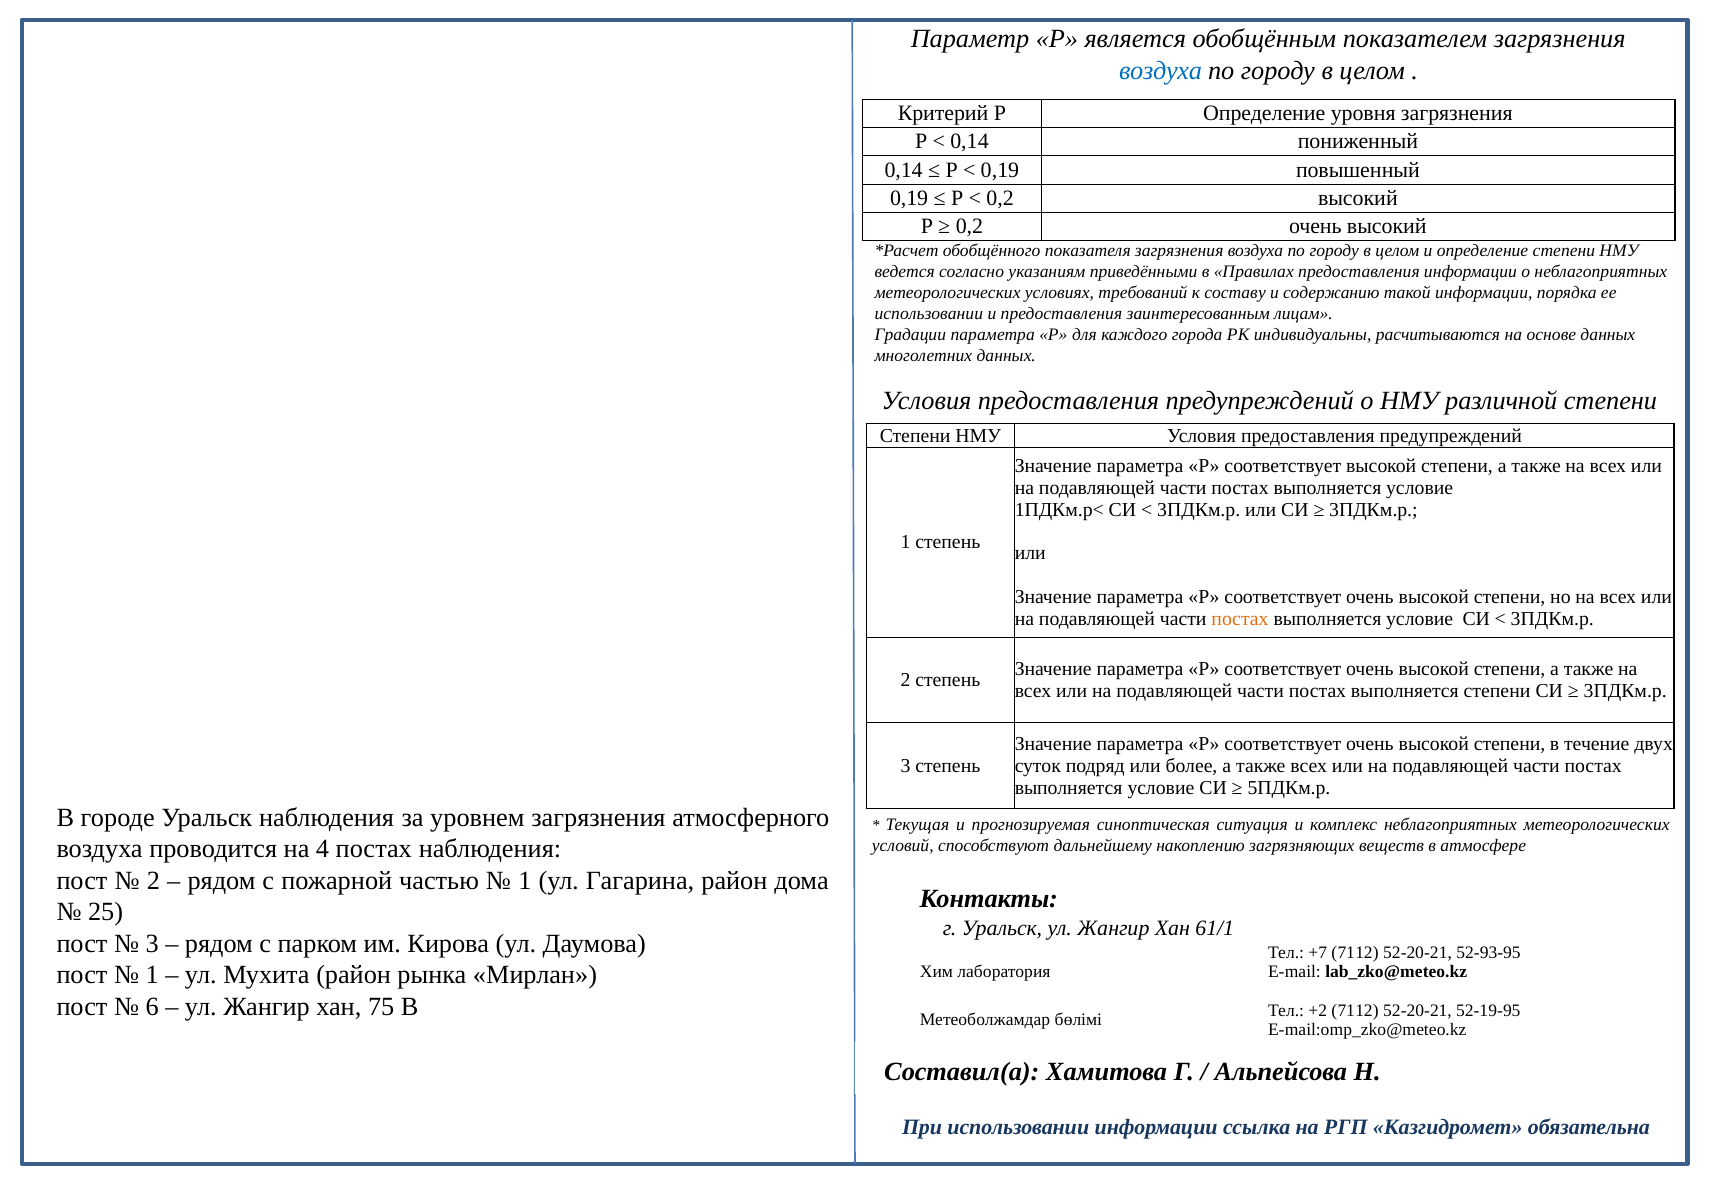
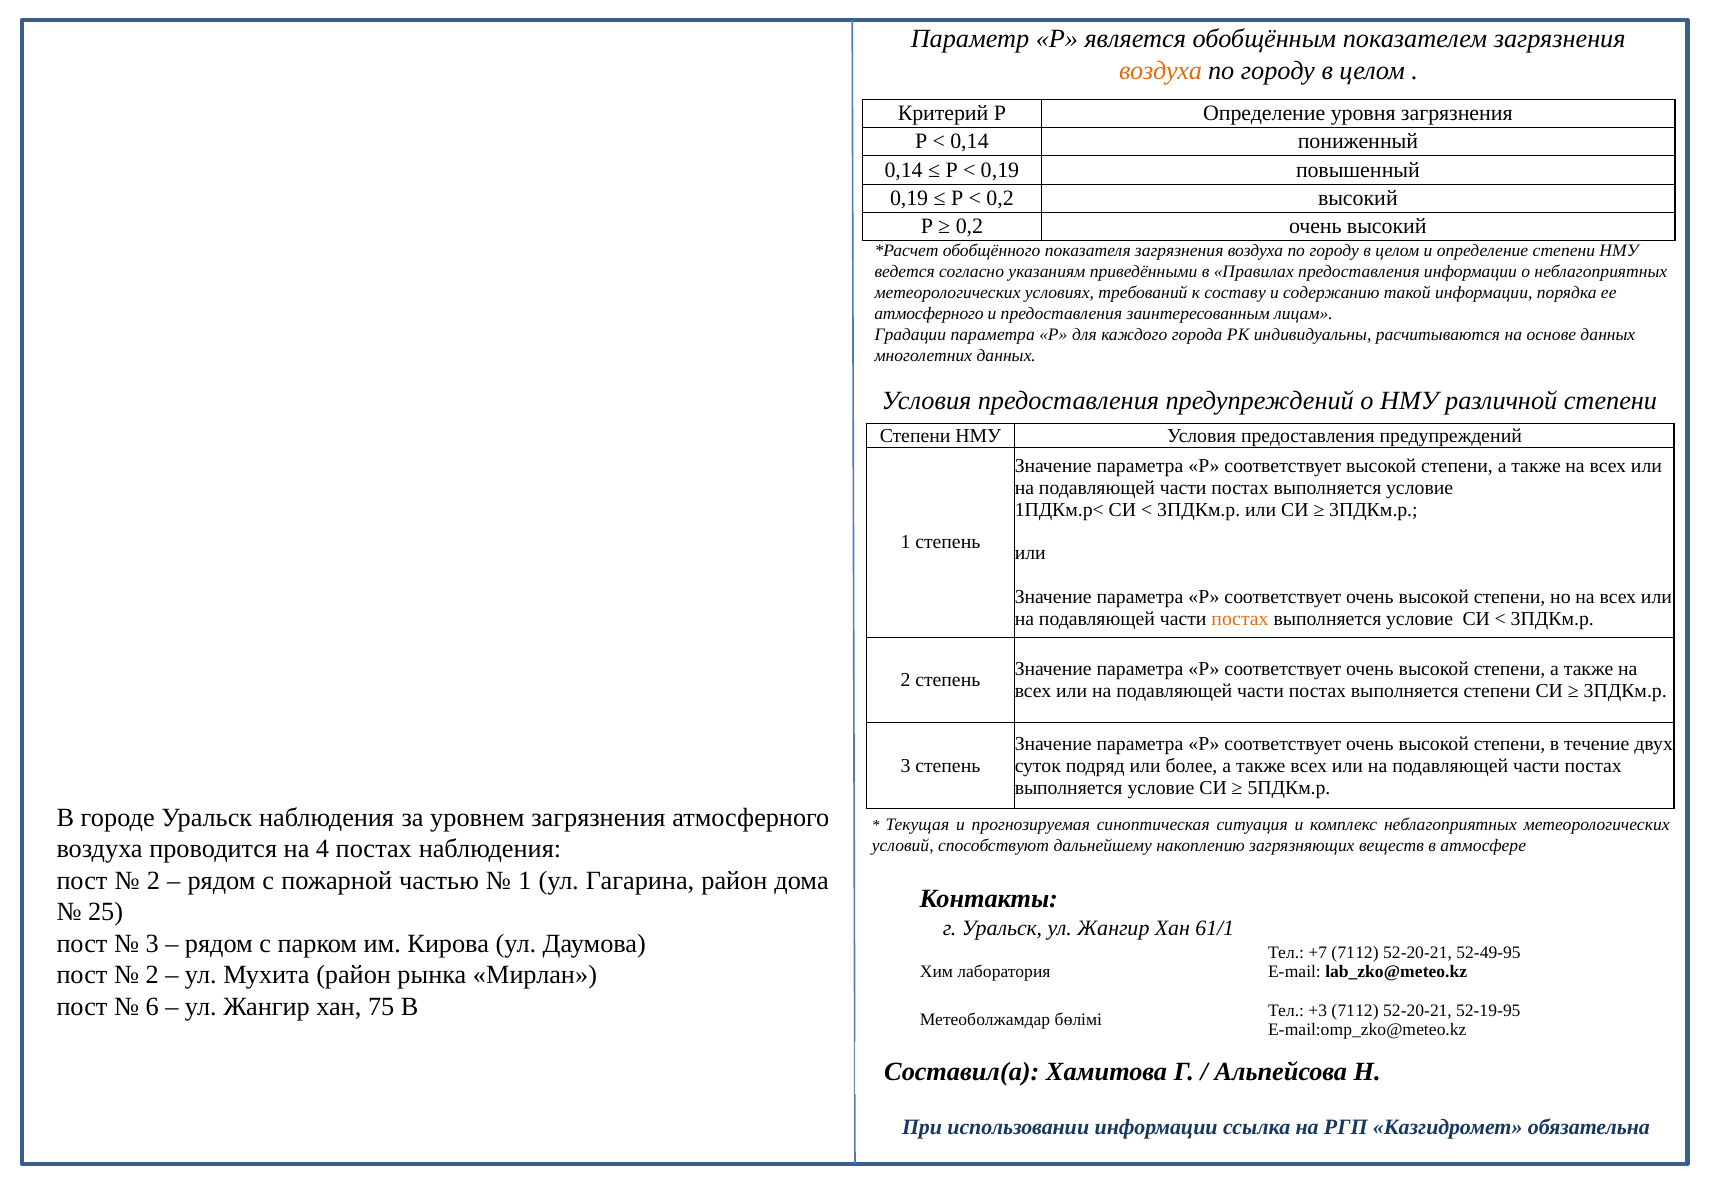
воздуха at (1161, 71) colour: blue -> orange
использовании at (929, 314): использовании -> атмосферного
52-93-95: 52-93-95 -> 52-49-95
1 at (152, 975): 1 -> 2
+2: +2 -> +3
